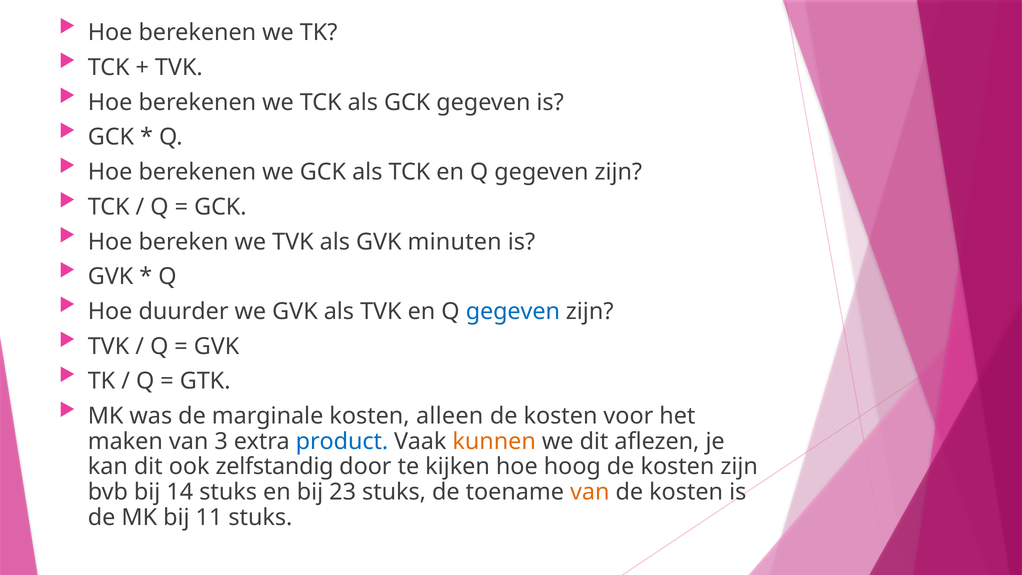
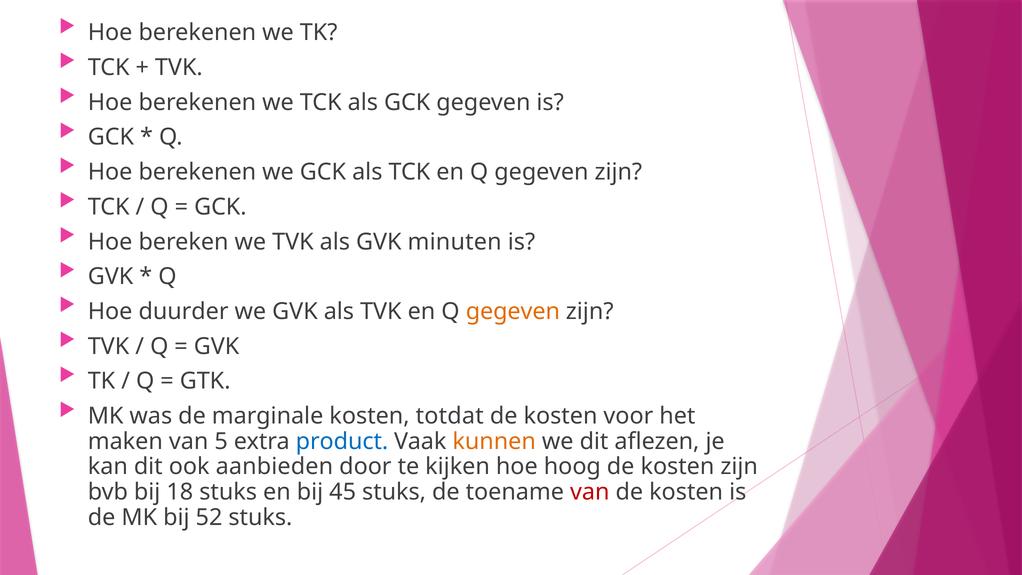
gegeven at (513, 311) colour: blue -> orange
alleen: alleen -> totdat
3: 3 -> 5
zelfstandig: zelfstandig -> aanbieden
14: 14 -> 18
23: 23 -> 45
van at (590, 492) colour: orange -> red
11: 11 -> 52
